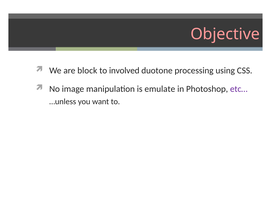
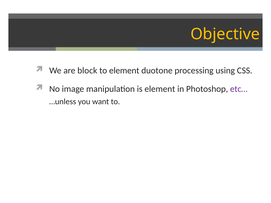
Objective colour: pink -> yellow
to involved: involved -> element
is emulate: emulate -> element
